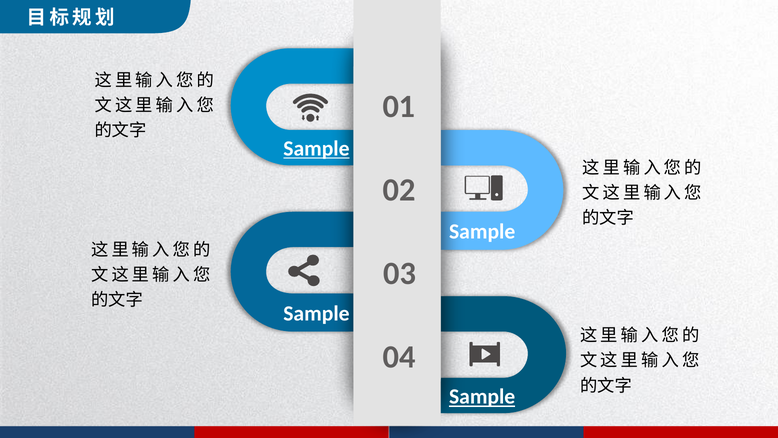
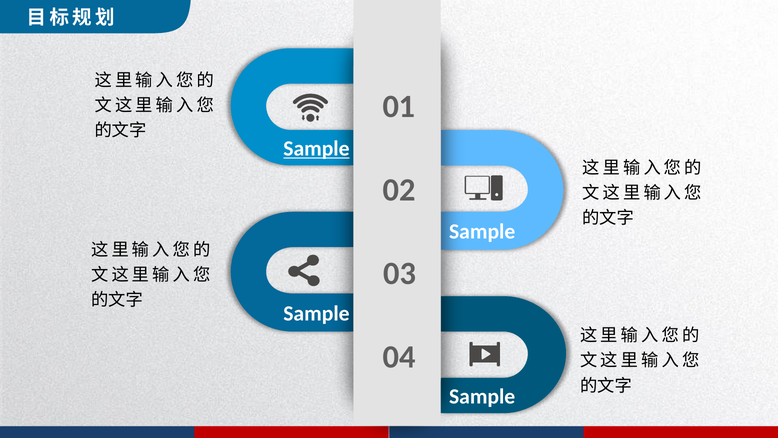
Sample at (482, 397) underline: present -> none
